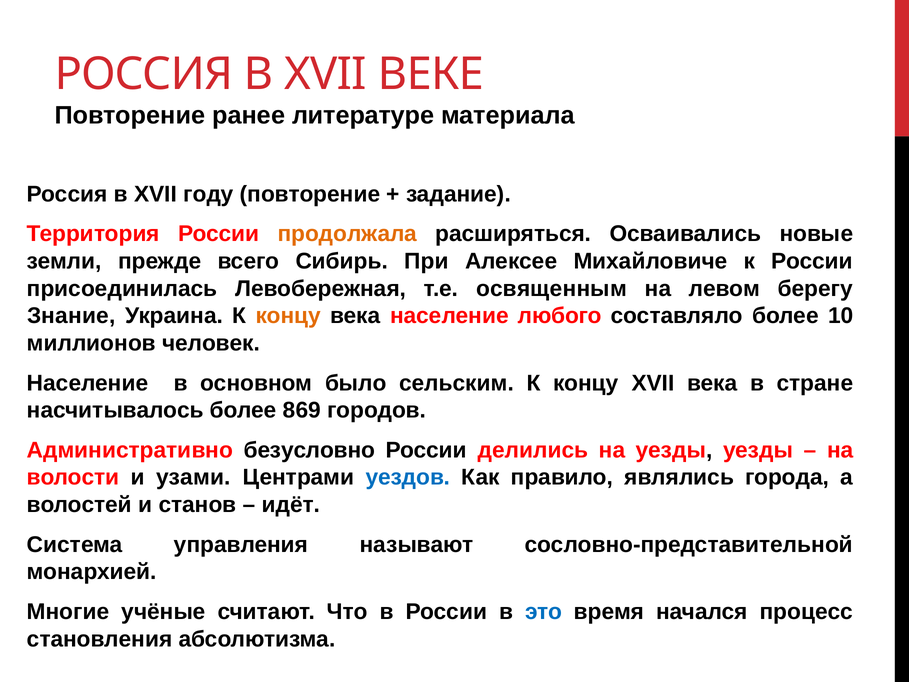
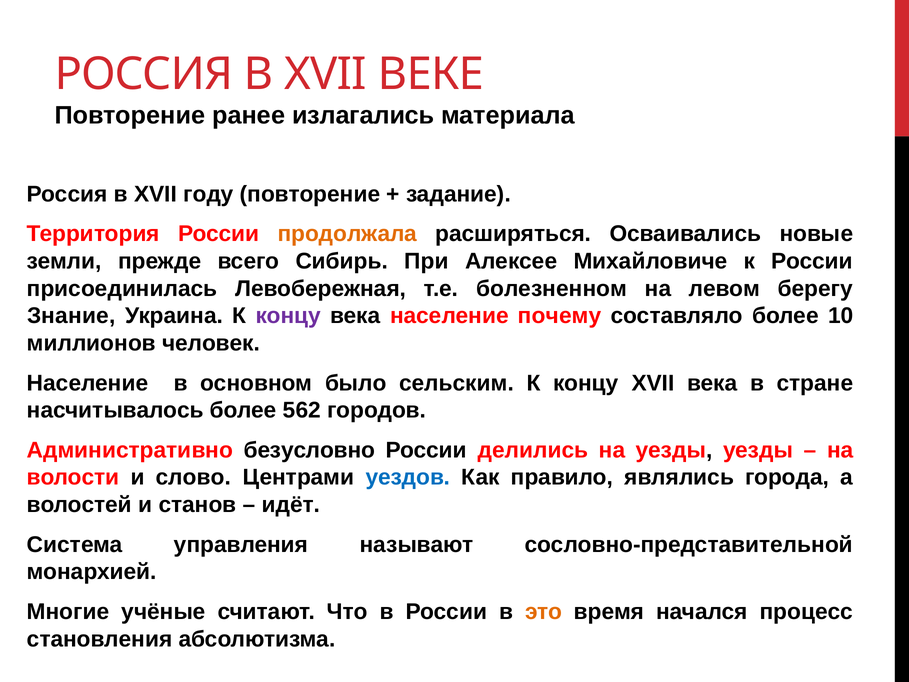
литературе: литературе -> излагались
освященным: освященным -> болезненном
концу at (288, 316) colour: orange -> purple
любого: любого -> почему
869: 869 -> 562
узами: узами -> слово
это colour: blue -> orange
